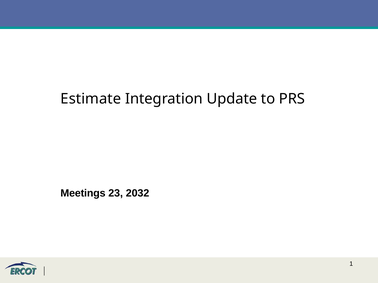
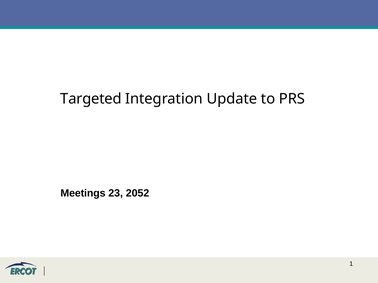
Estimate: Estimate -> Targeted
2032: 2032 -> 2052
